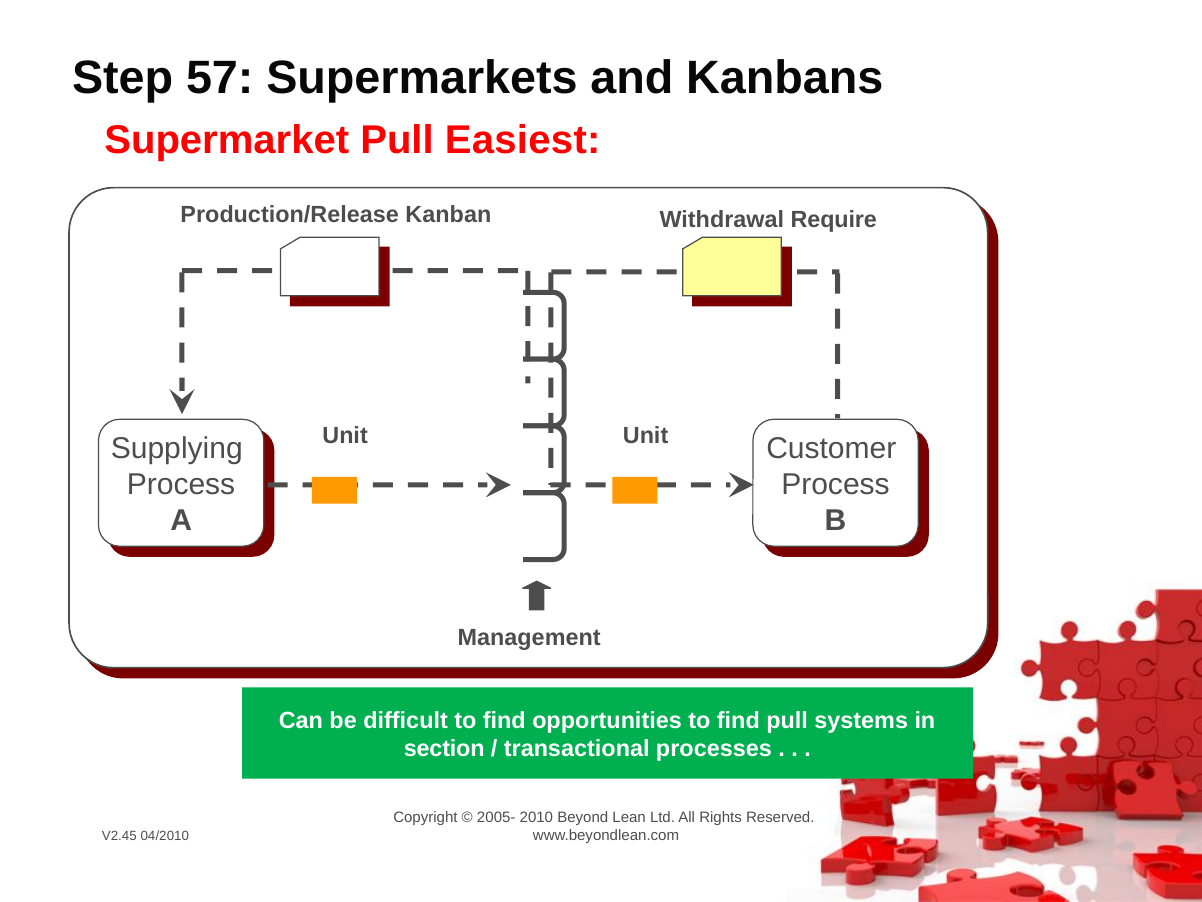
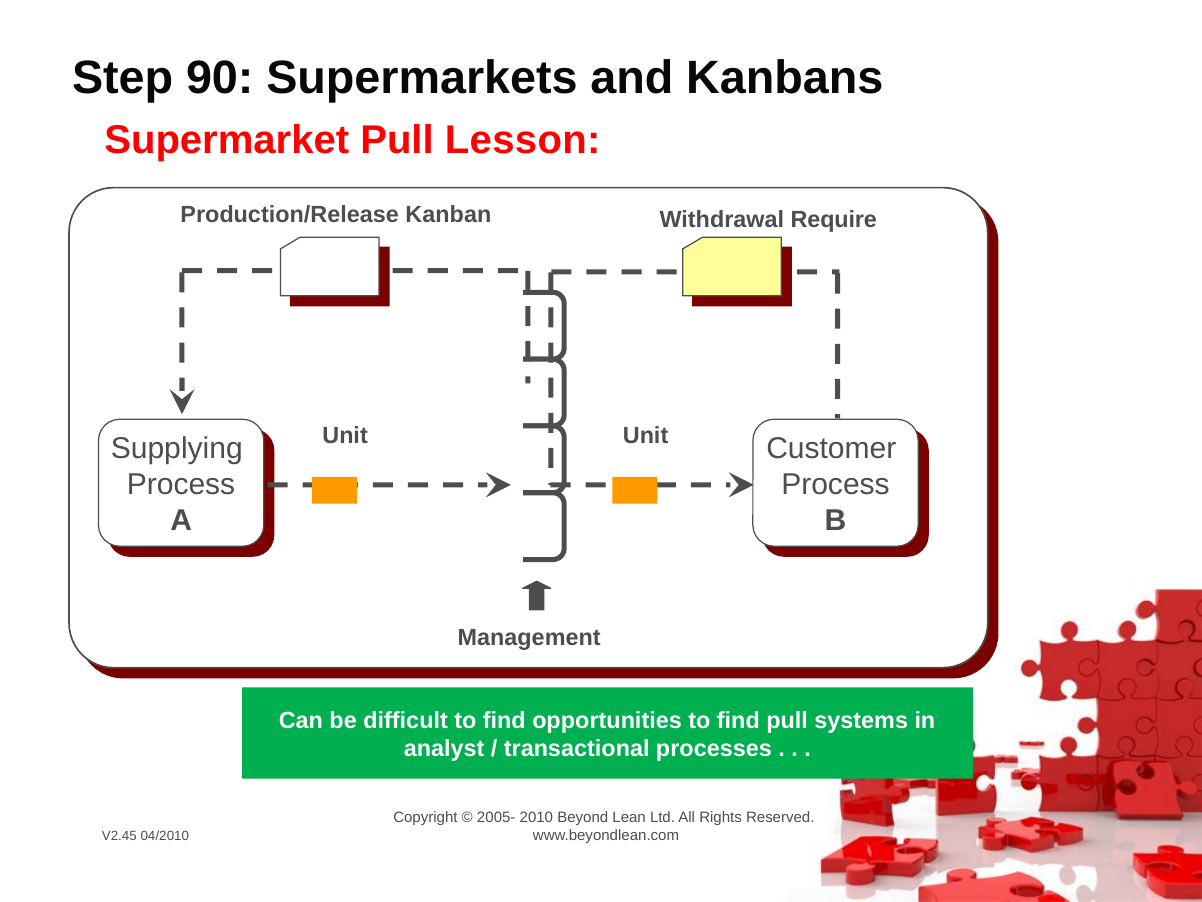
57: 57 -> 90
Easiest: Easiest -> Lesson
section: section -> analyst
